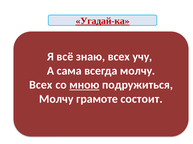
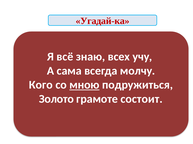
Угадай-ка underline: present -> none
Всех at (41, 85): Всех -> Кого
Молчу at (56, 99): Молчу -> Золото
